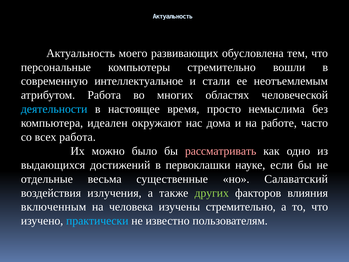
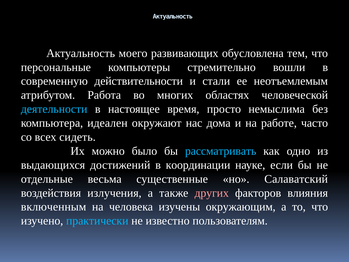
интеллектуальное: интеллектуальное -> действительности
всех работа: работа -> сидеть
рассматривать colour: pink -> light blue
первоклашки: первоклашки -> координации
других colour: light green -> pink
изучены стремительно: стремительно -> окружающим
